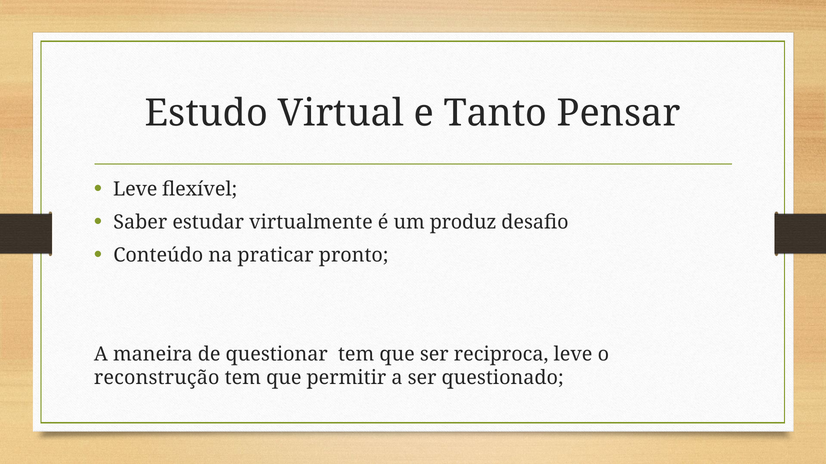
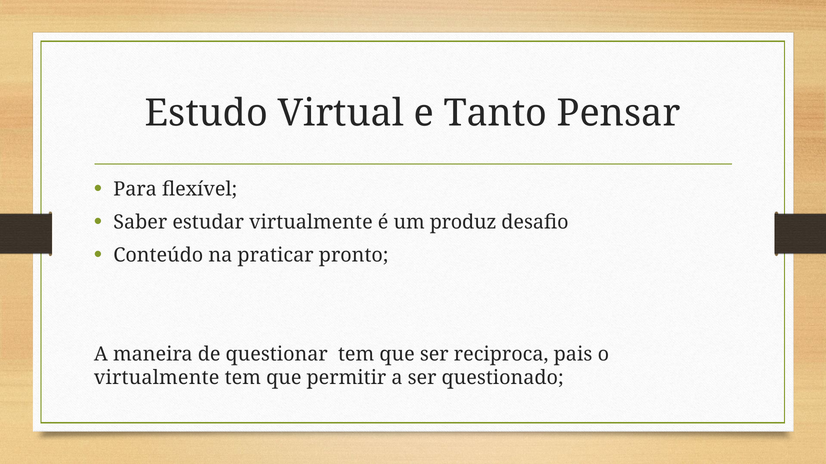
Leve at (135, 190): Leve -> Para
reciproca leve: leve -> pais
reconstrução at (157, 378): reconstrução -> virtualmente
